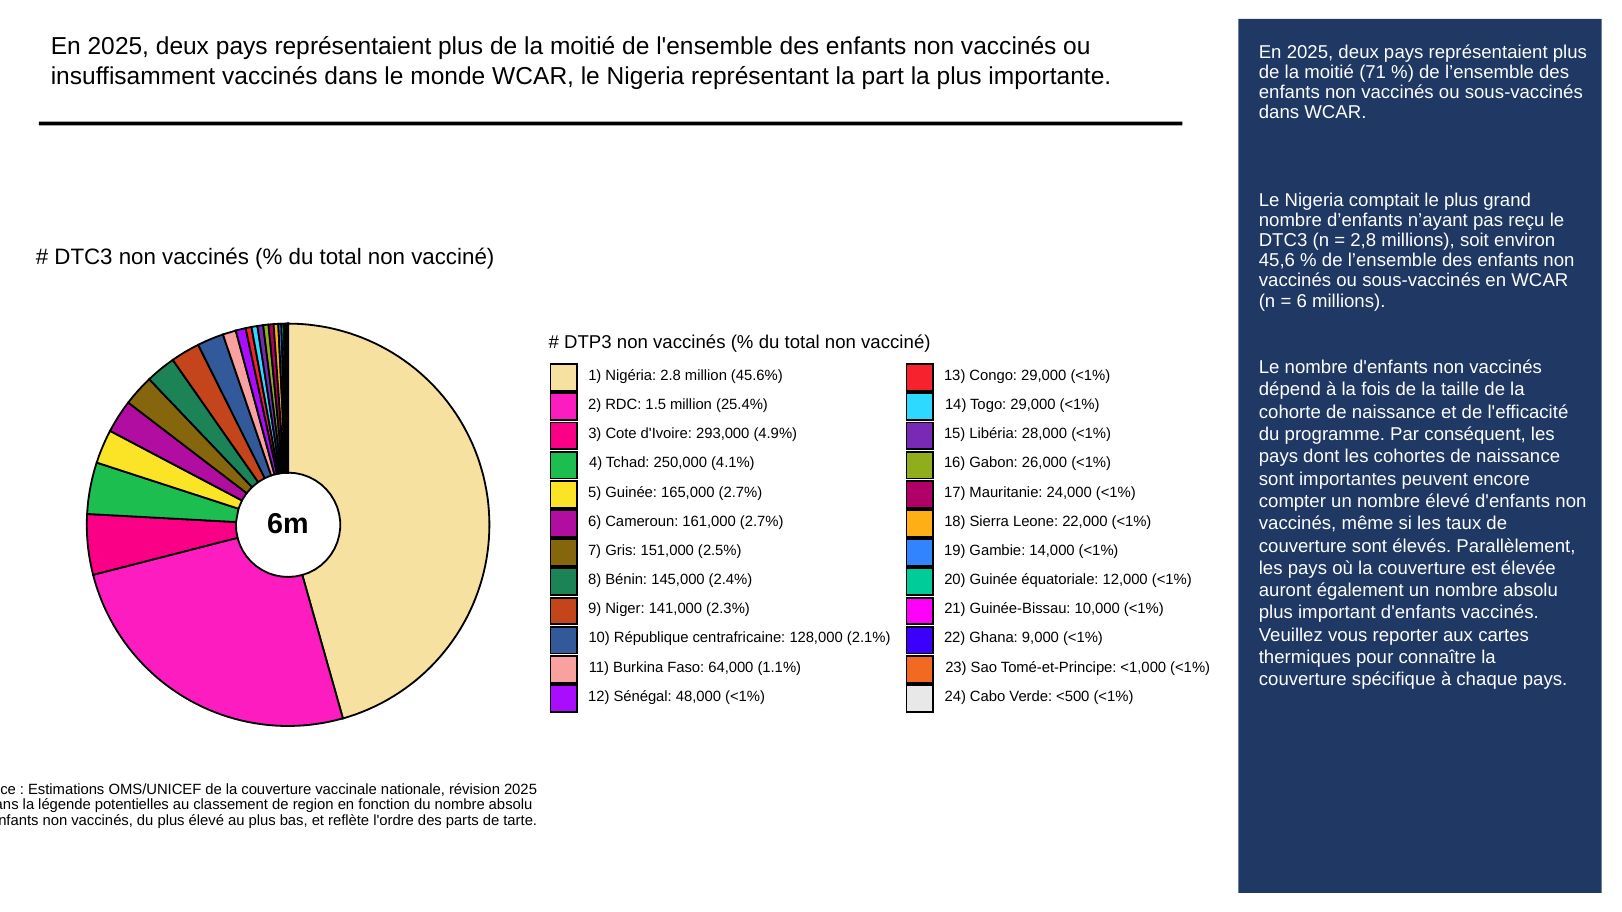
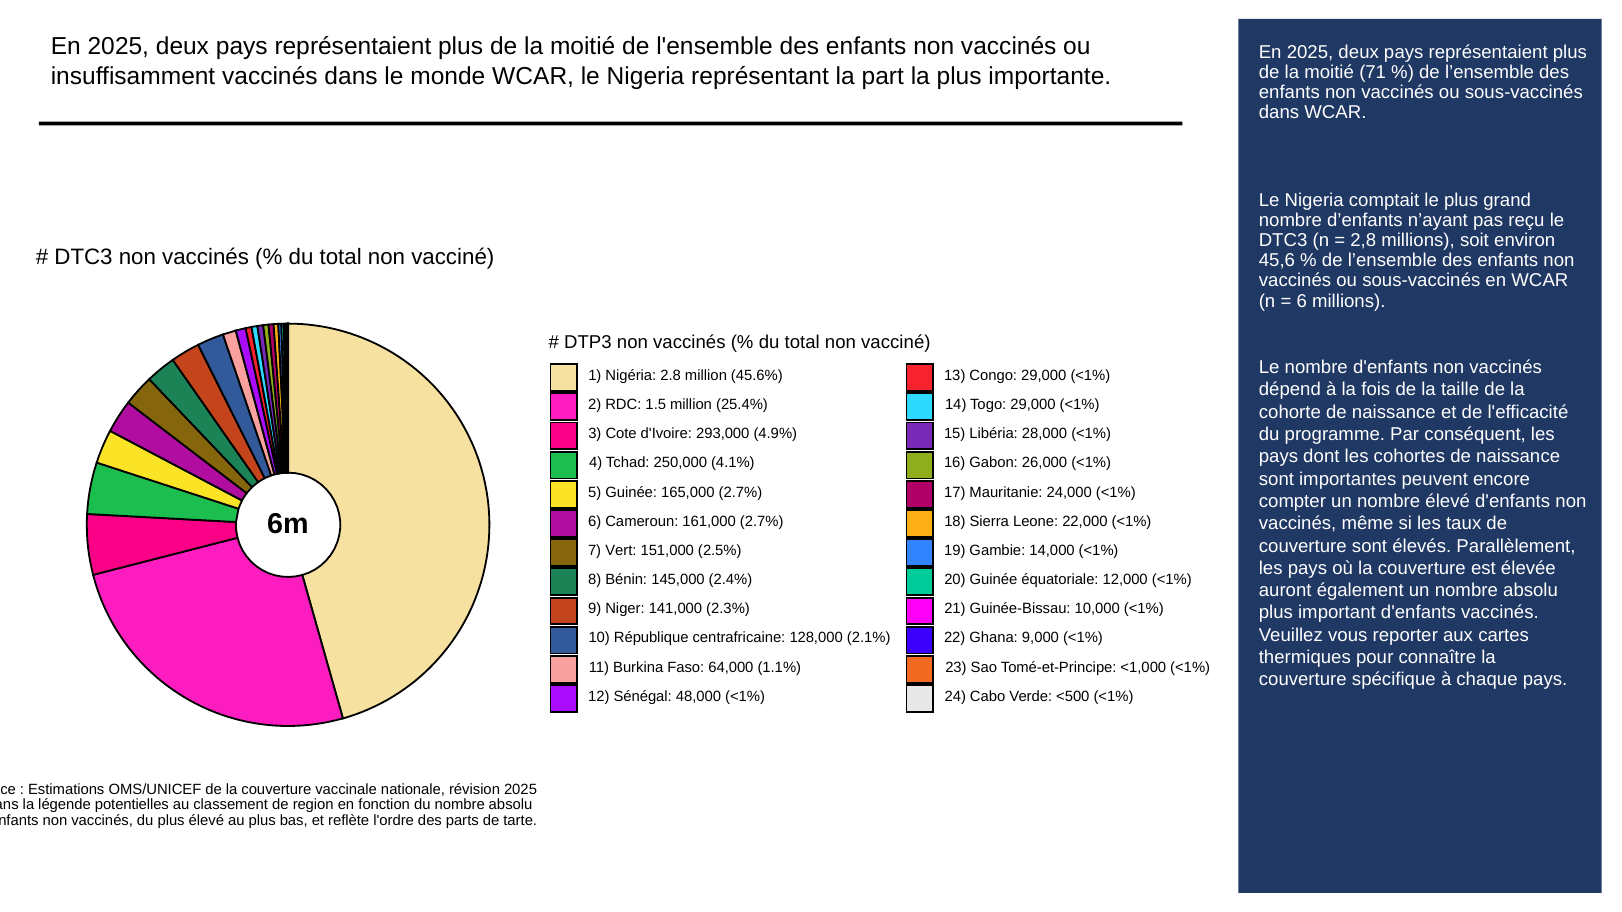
Gris: Gris -> Vert
